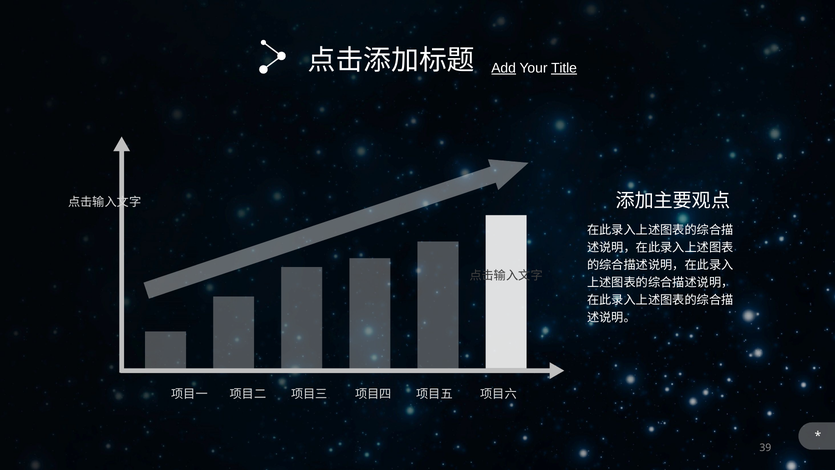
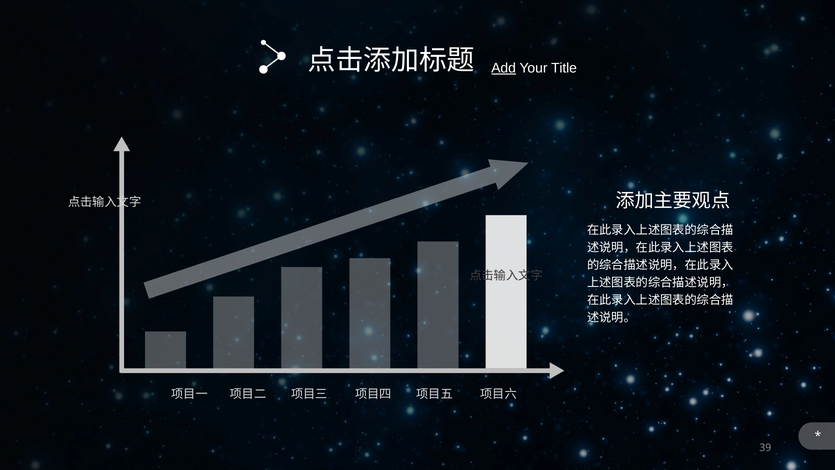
Title underline: present -> none
